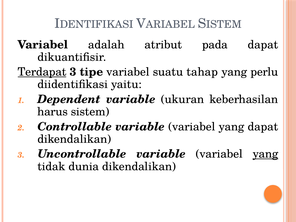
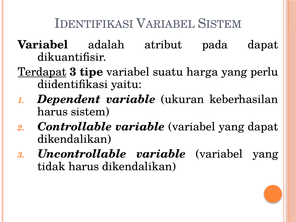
tahap: tahap -> harga
yang at (265, 154) underline: present -> none
tidak dunia: dunia -> harus
